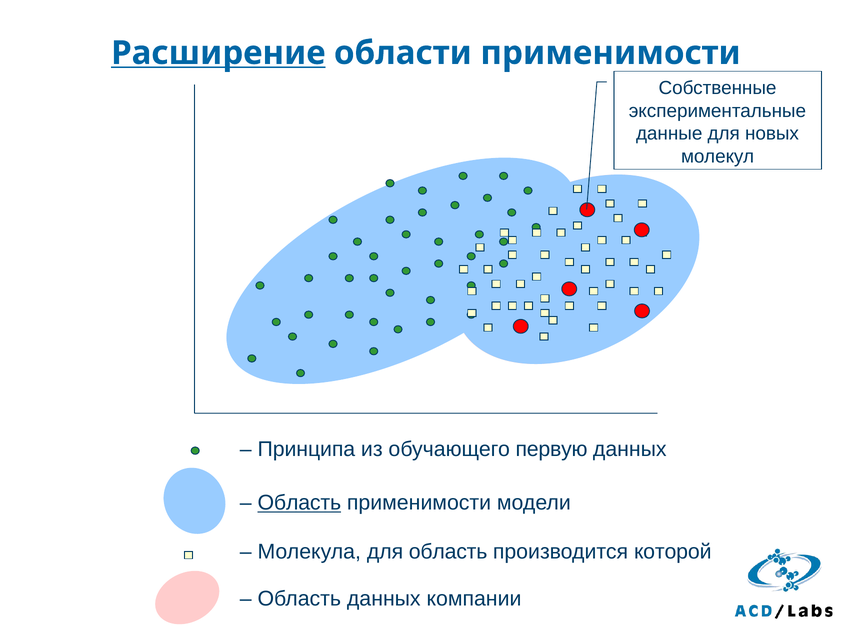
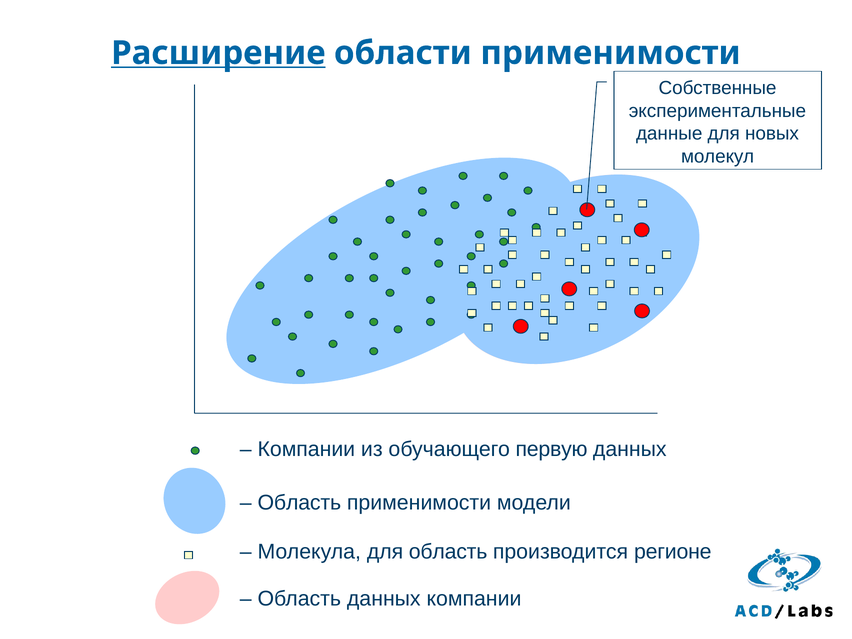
Принципа at (306, 449): Принципа -> Компании
Область at (299, 503) underline: present -> none
которой: которой -> регионе
